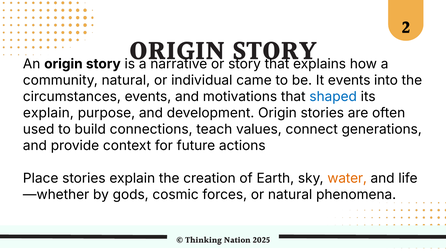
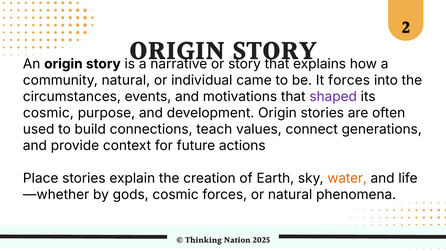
It events: events -> forces
shaped colour: blue -> purple
explain at (48, 113): explain -> cosmic
